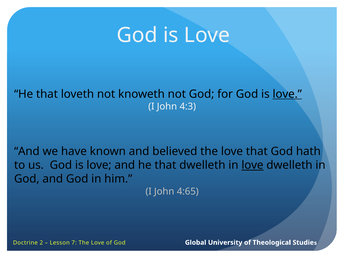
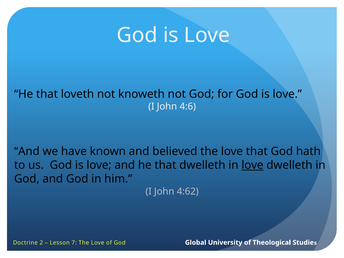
love at (287, 94) underline: present -> none
4:3: 4:3 -> 4:6
4:65: 4:65 -> 4:62
